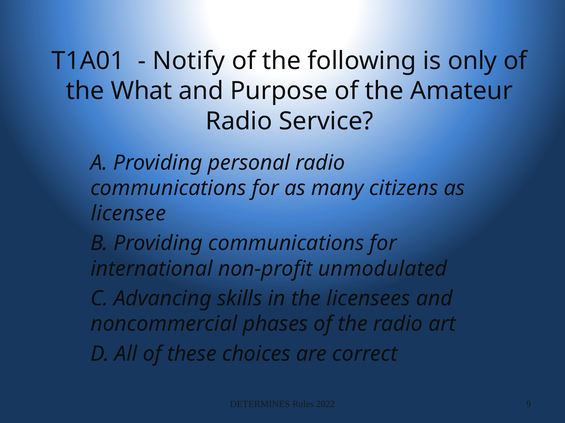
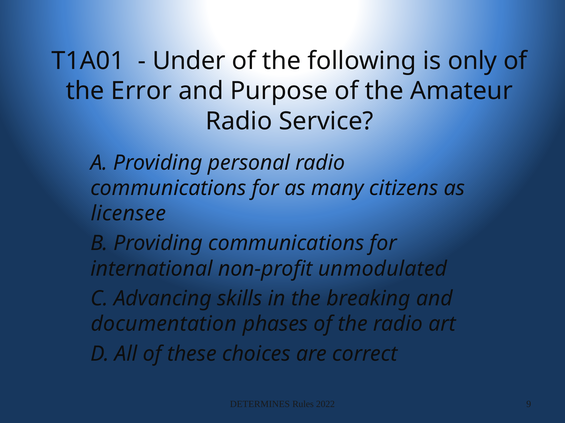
Notify: Notify -> Under
What: What -> Error
licensees: licensees -> breaking
noncommercial: noncommercial -> documentation
